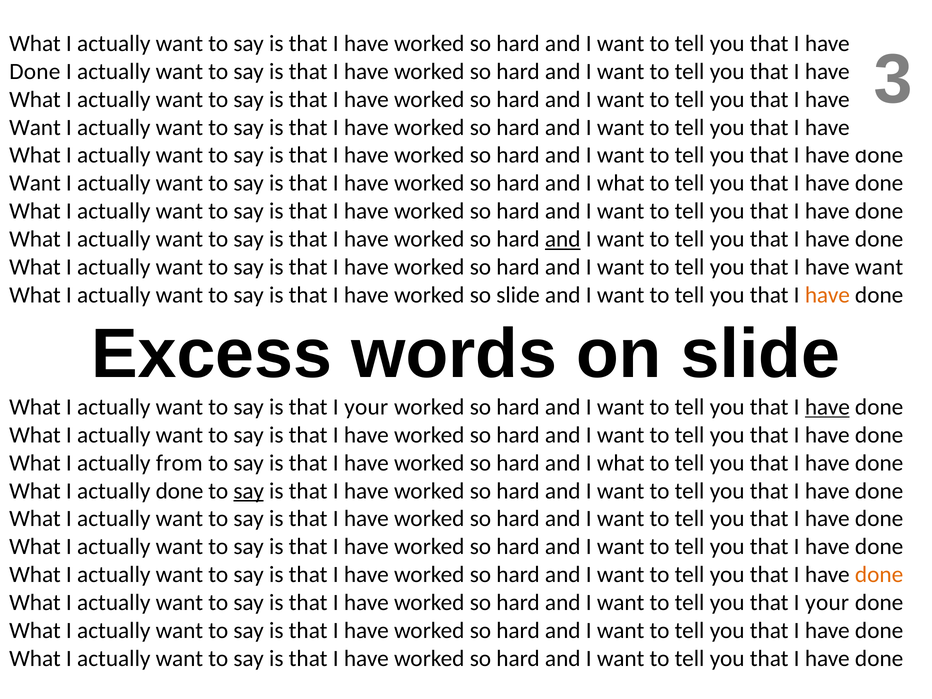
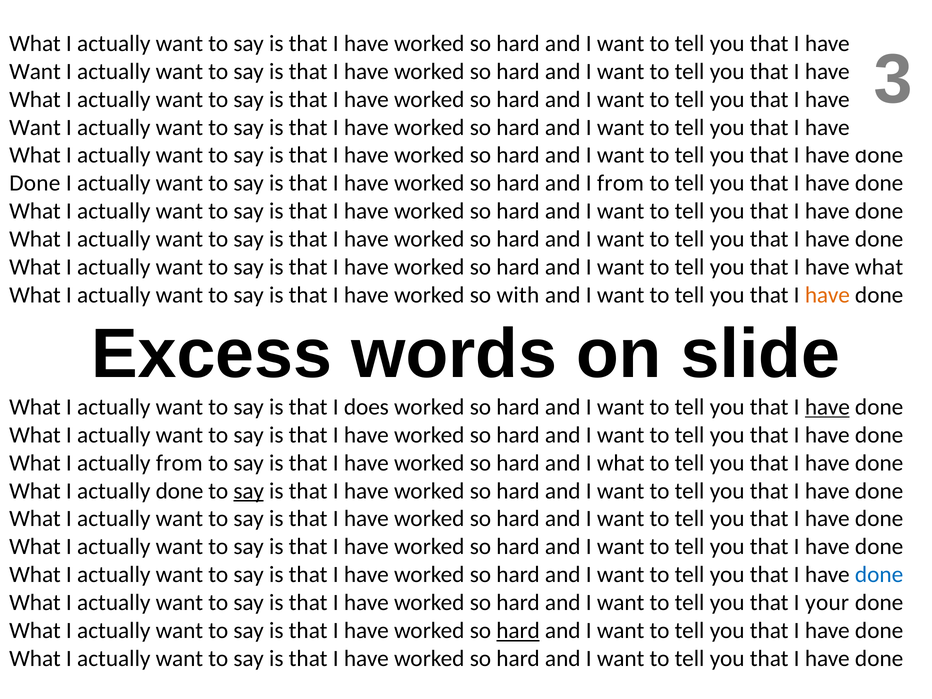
Done at (35, 71): Done -> Want
Want at (35, 183): Want -> Done
what at (621, 183): what -> from
and at (563, 239) underline: present -> none
have want: want -> what
so slide: slide -> with
is that I your: your -> does
done at (879, 575) colour: orange -> blue
hard at (518, 631) underline: none -> present
